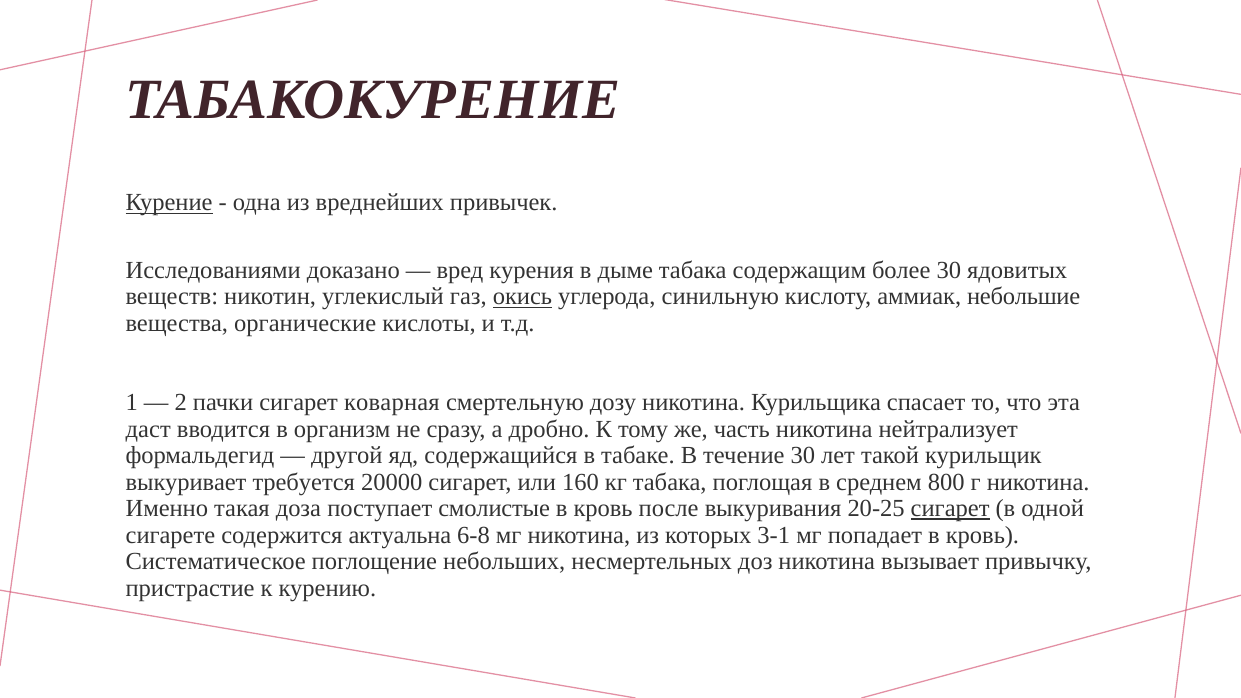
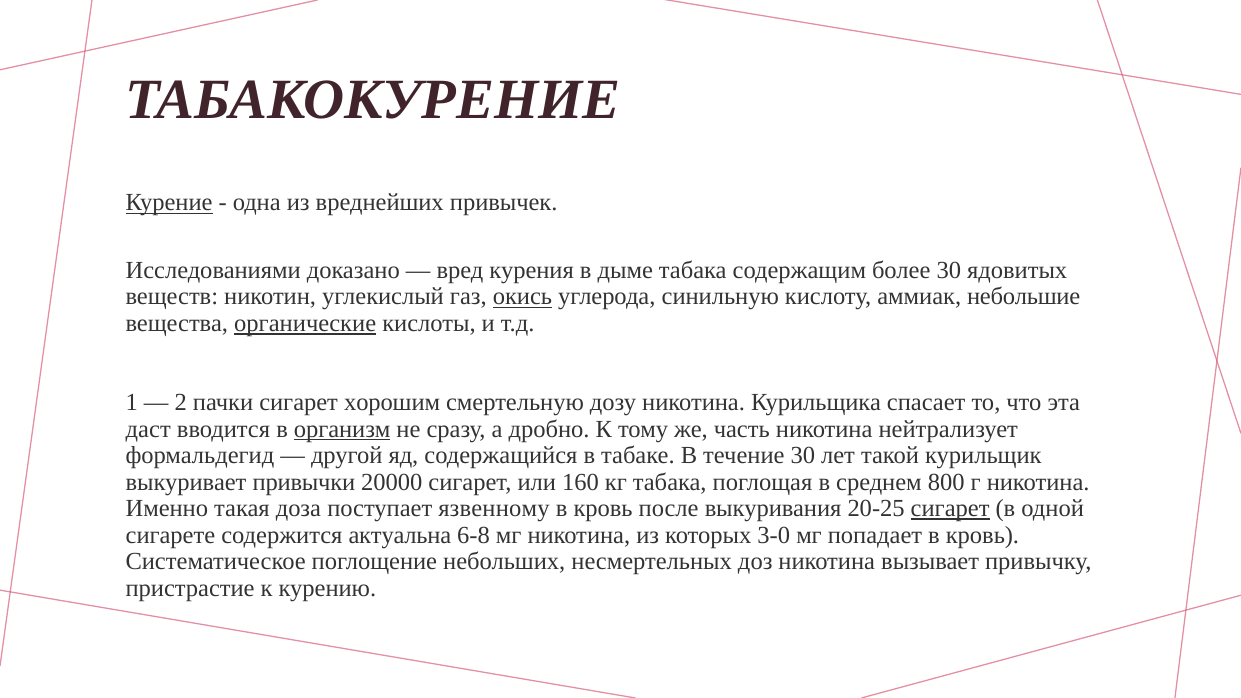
органические underline: none -> present
коварная: коварная -> хорошим
организм underline: none -> present
требуется: требуется -> привычки
смолистые: смолистые -> язвенному
3-1: 3-1 -> 3-0
